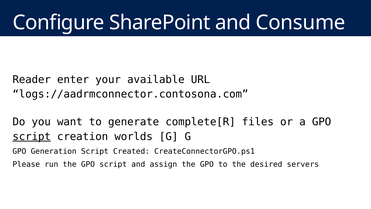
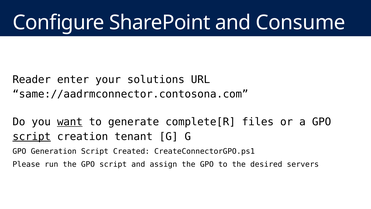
available: available -> solutions
logs://aadrmconnector.contosona.com: logs://aadrmconnector.contosona.com -> same://aadrmconnector.contosona.com
want underline: none -> present
worlds: worlds -> tenant
